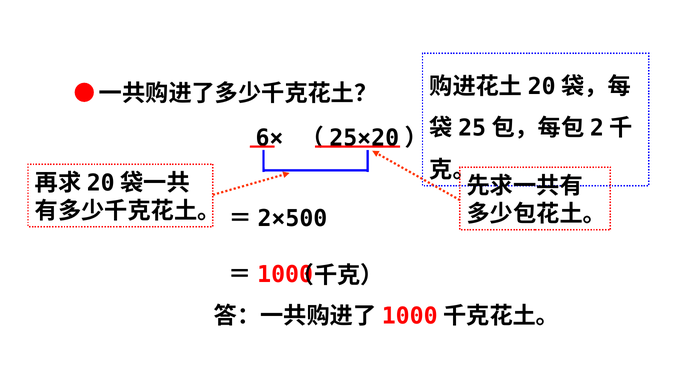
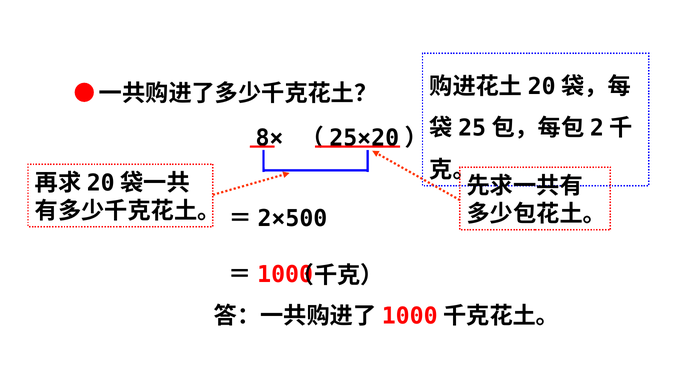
6×: 6× -> 8×
